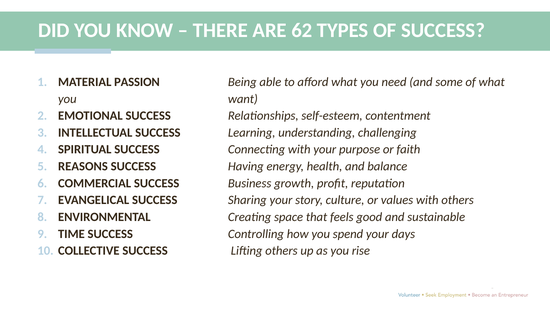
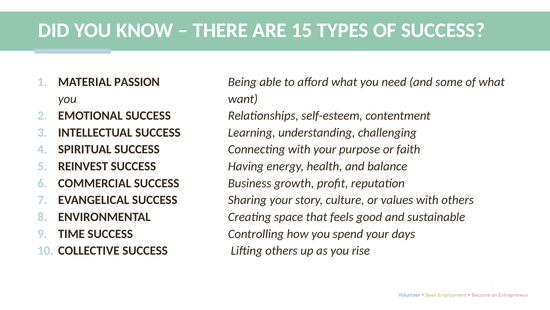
62: 62 -> 15
REASONS: REASONS -> REINVEST
